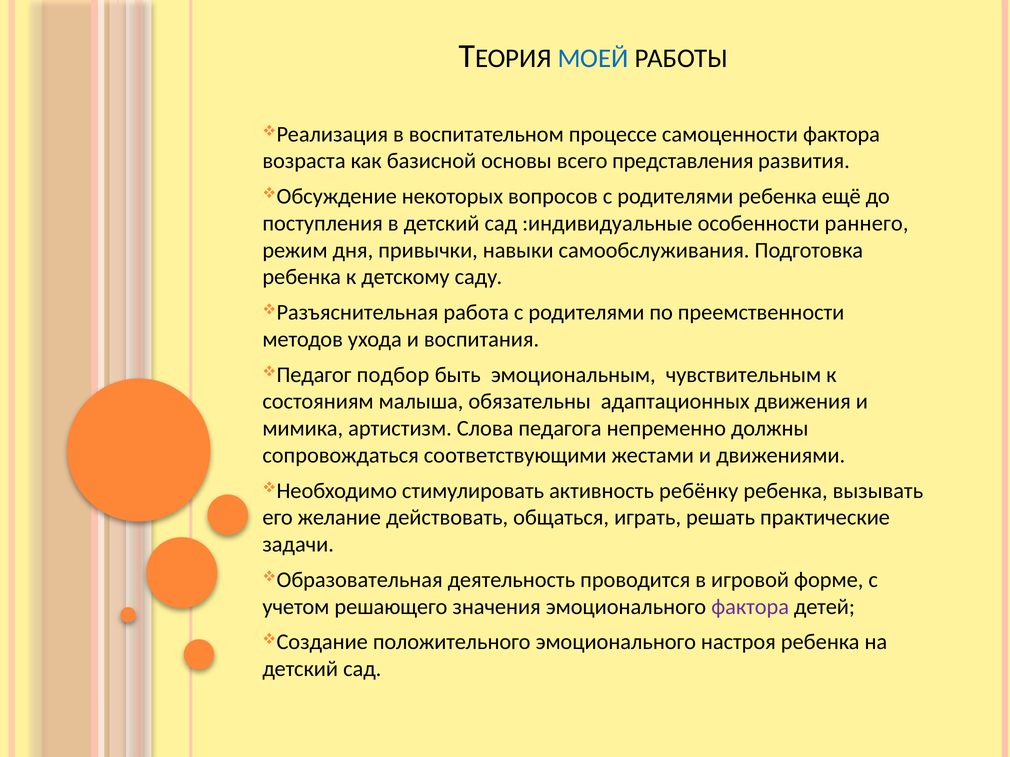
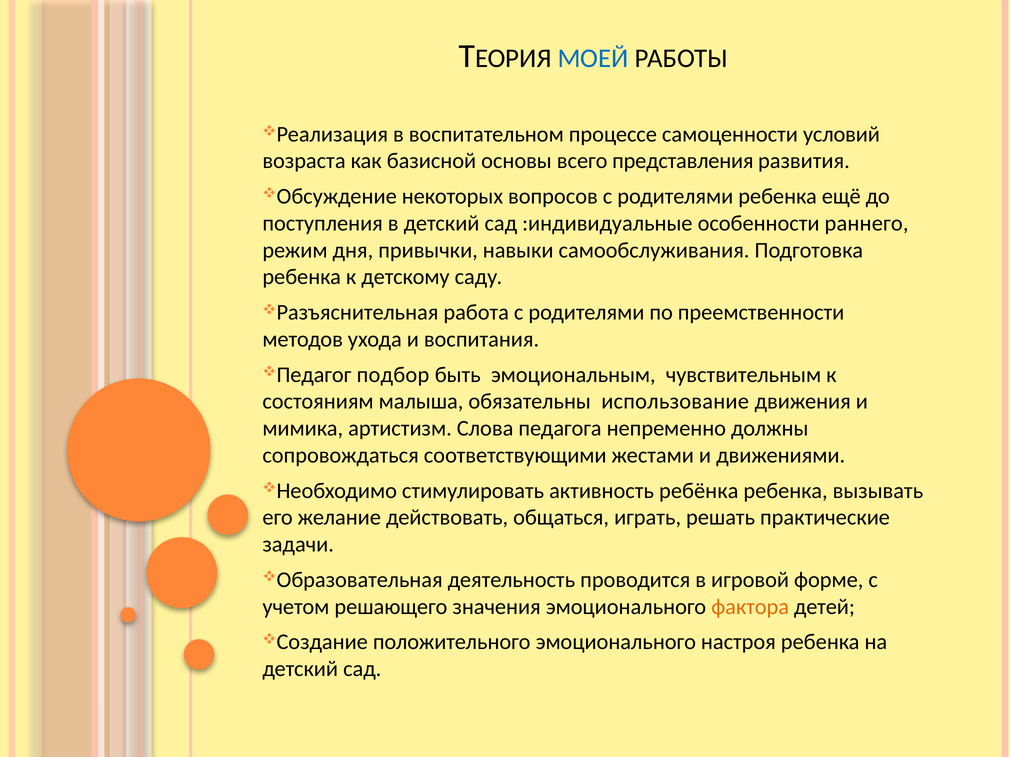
самоценности фактора: фактора -> условий
адаптационных: адаптационных -> использование
ребёнку: ребёнку -> ребёнка
фактора at (750, 607) colour: purple -> orange
